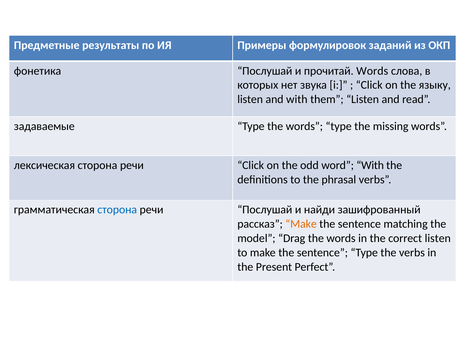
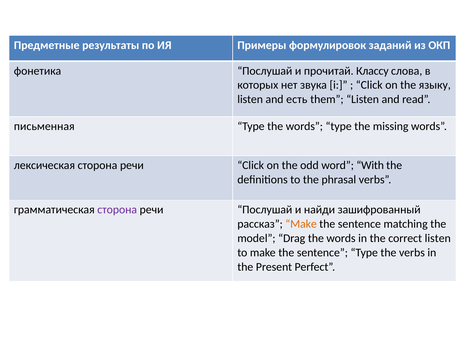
прочитай Words: Words -> Классу
and with: with -> есть
задаваемые: задаваемые -> письменная
сторона at (117, 210) colour: blue -> purple
